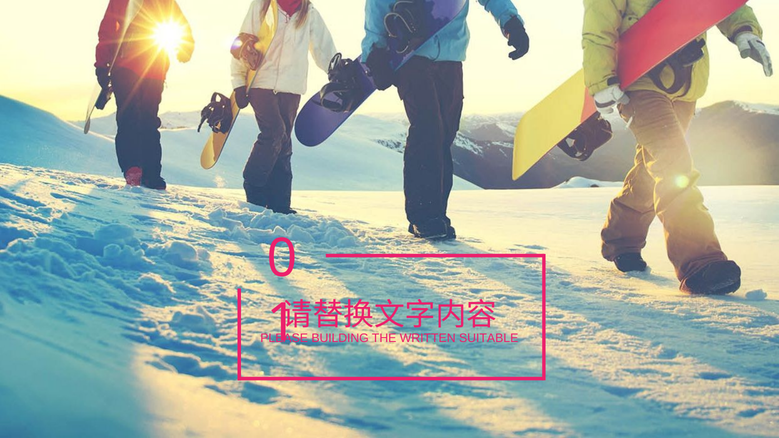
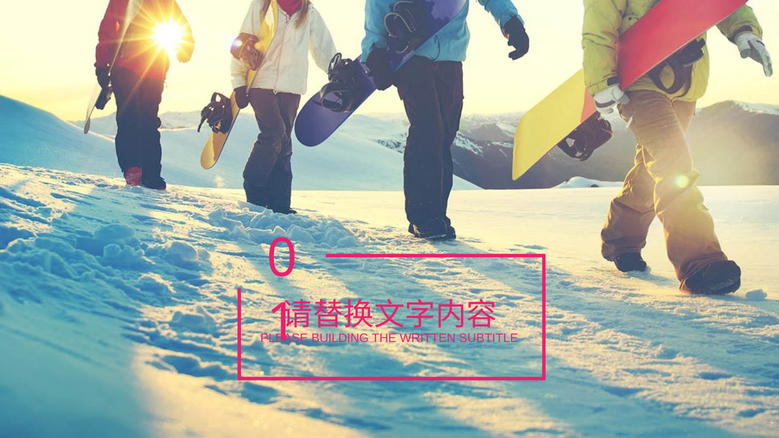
SUITABLE: SUITABLE -> SUBTITLE
